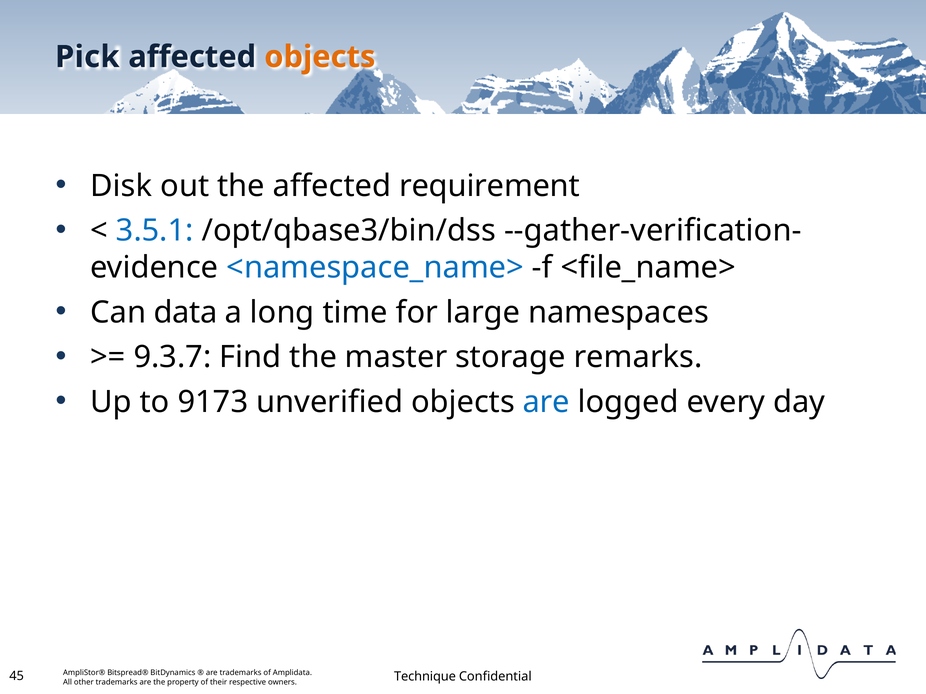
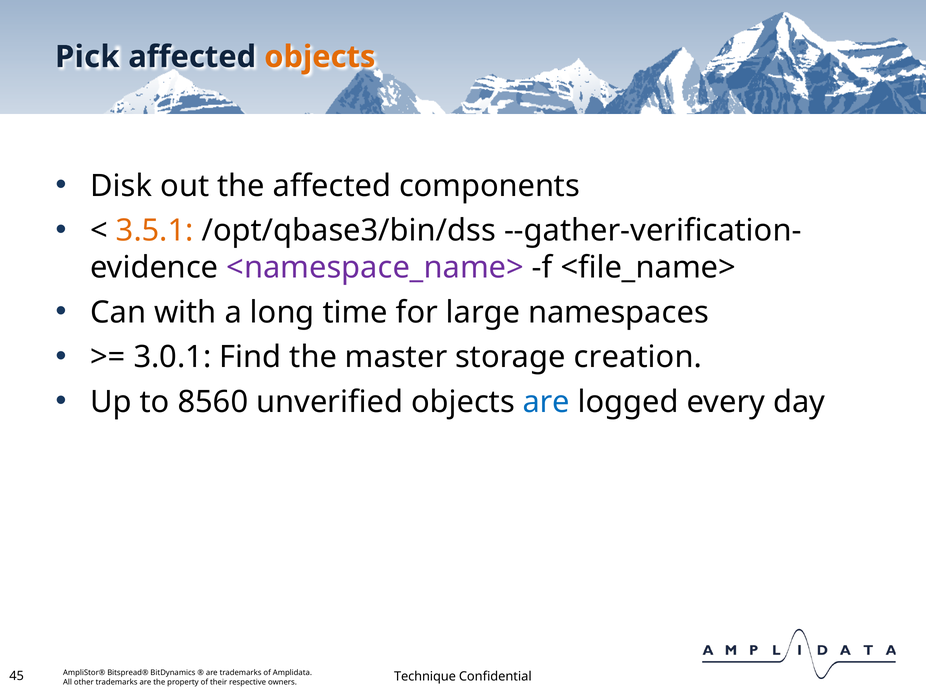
requirement: requirement -> components
3.5.1 colour: blue -> orange
<namespace_name> colour: blue -> purple
data: data -> with
9.3.7: 9.3.7 -> 3.0.1
remarks: remarks -> creation
9173: 9173 -> 8560
